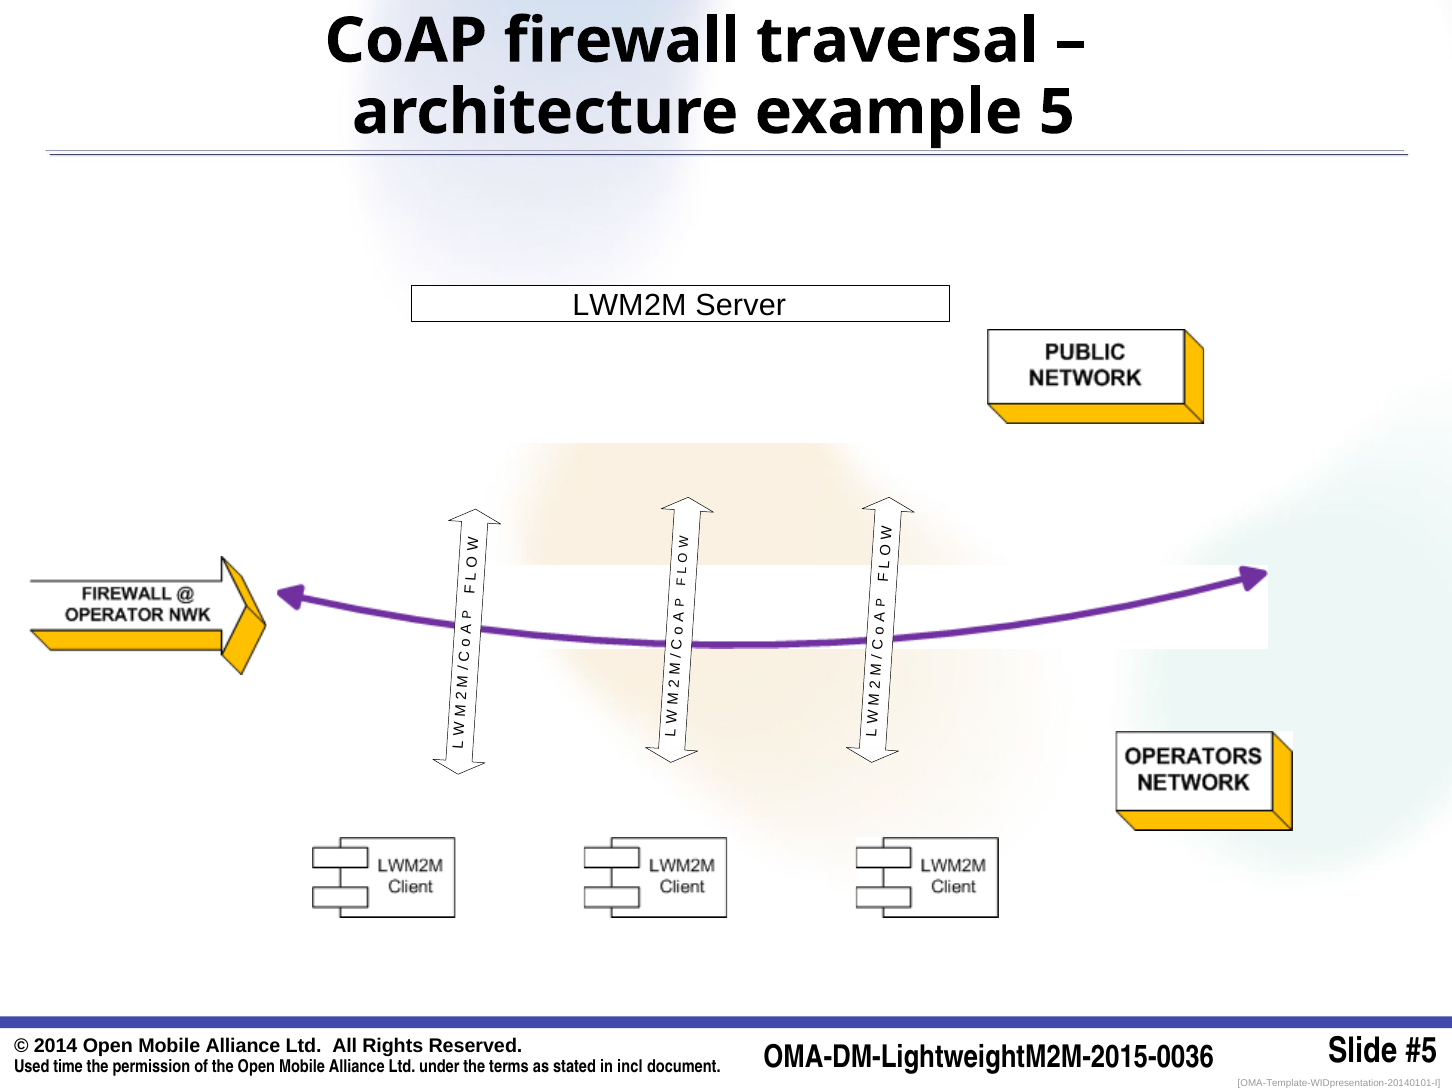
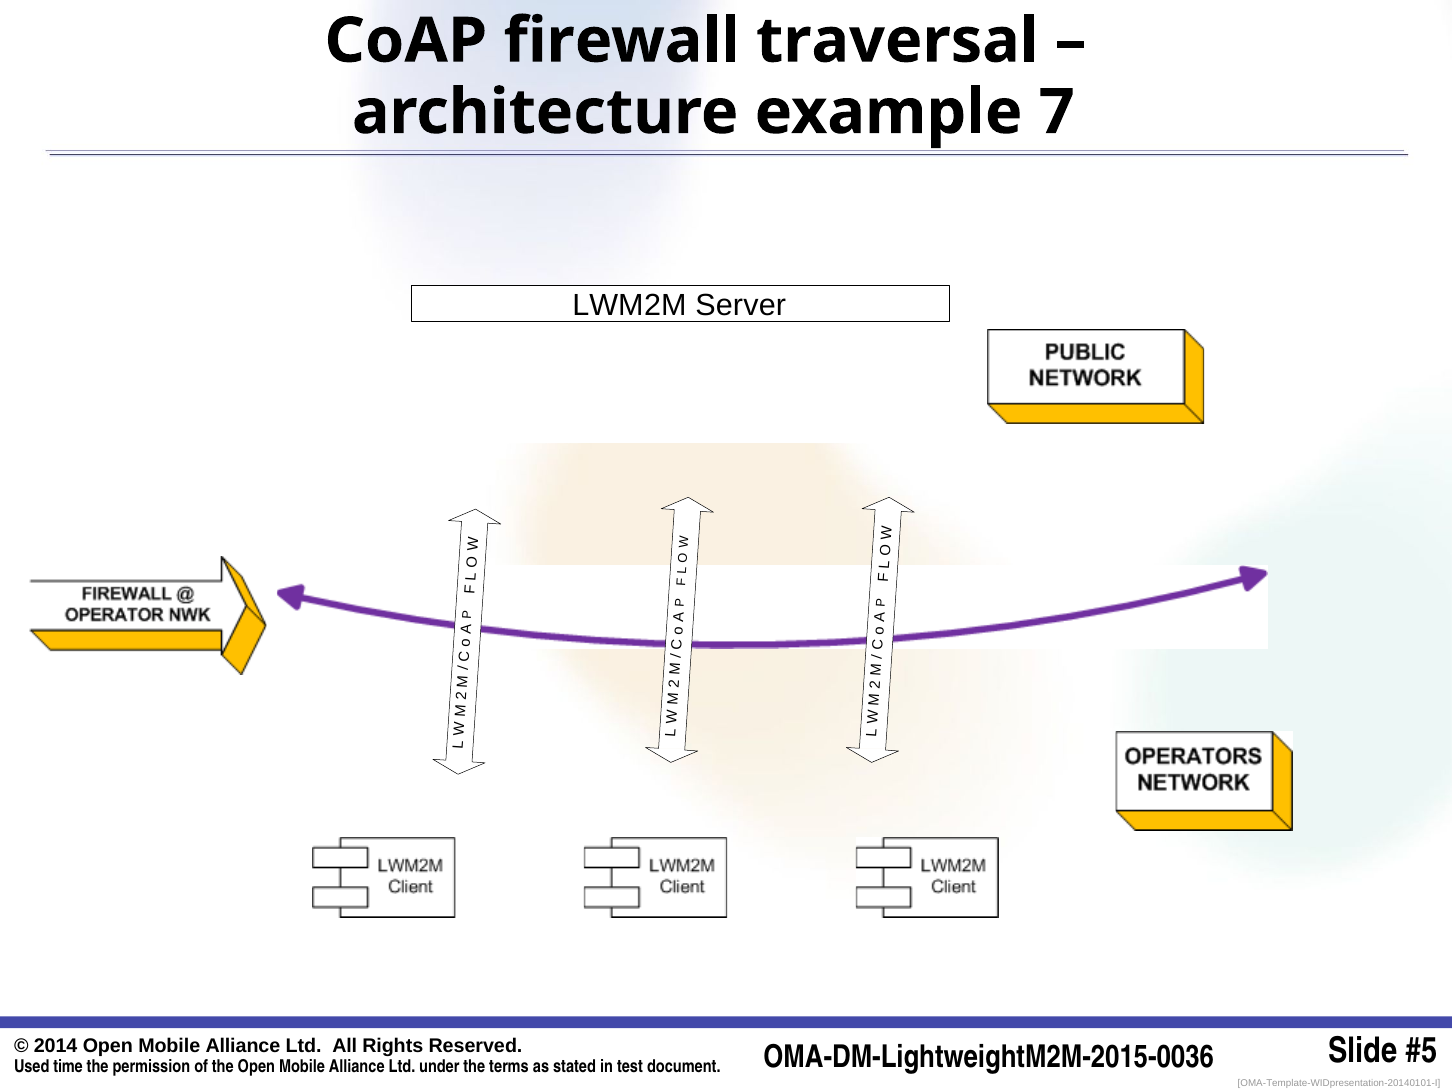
5: 5 -> 7
incl: incl -> test
